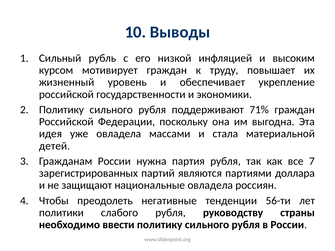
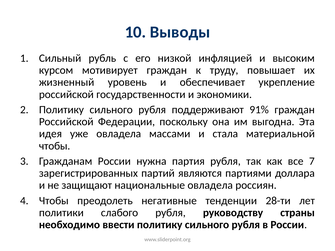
71%: 71% -> 91%
детей at (54, 146): детей -> чтобы
56-ти: 56-ти -> 28-ти
